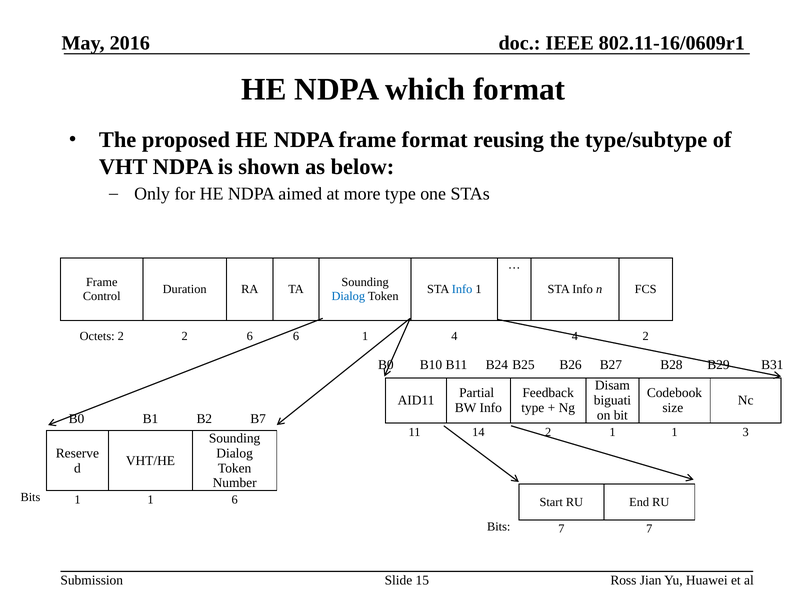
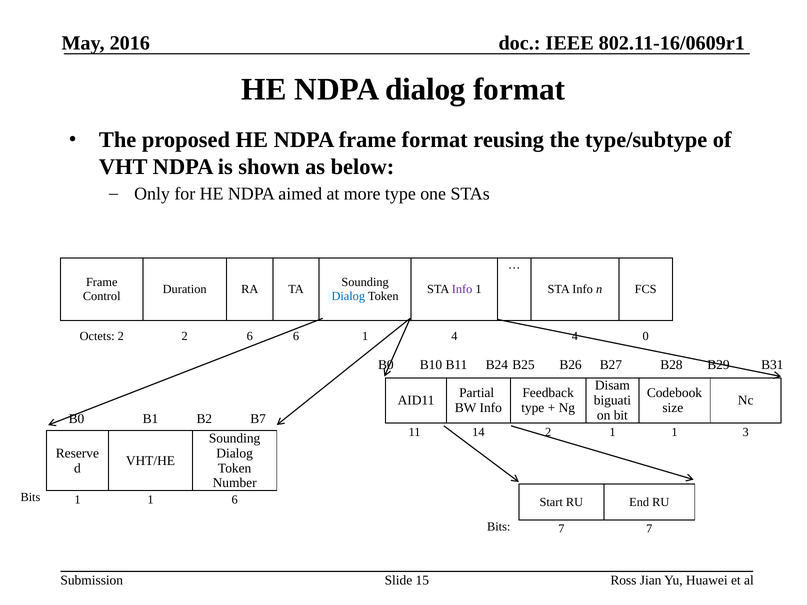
NDPA which: which -> dialog
Info at (462, 289) colour: blue -> purple
4 2: 2 -> 0
